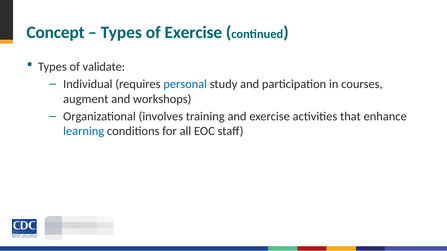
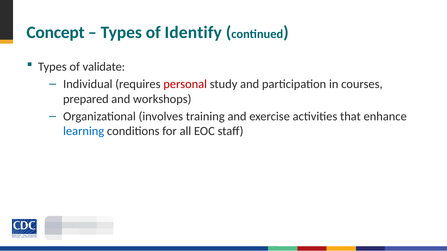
of Exercise: Exercise -> Identify
personal colour: blue -> red
augment: augment -> prepared
